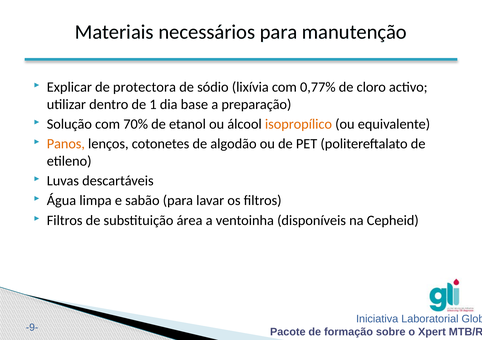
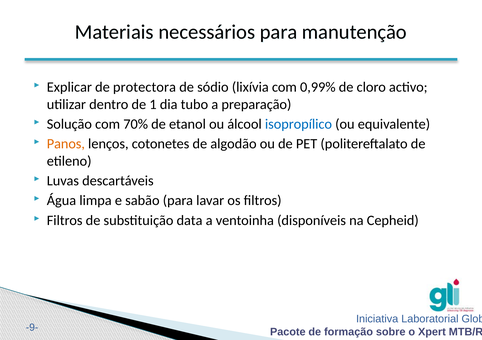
0,77%: 0,77% -> 0,99%
base: base -> tubo
isopropílico colour: orange -> blue
área: área -> data
